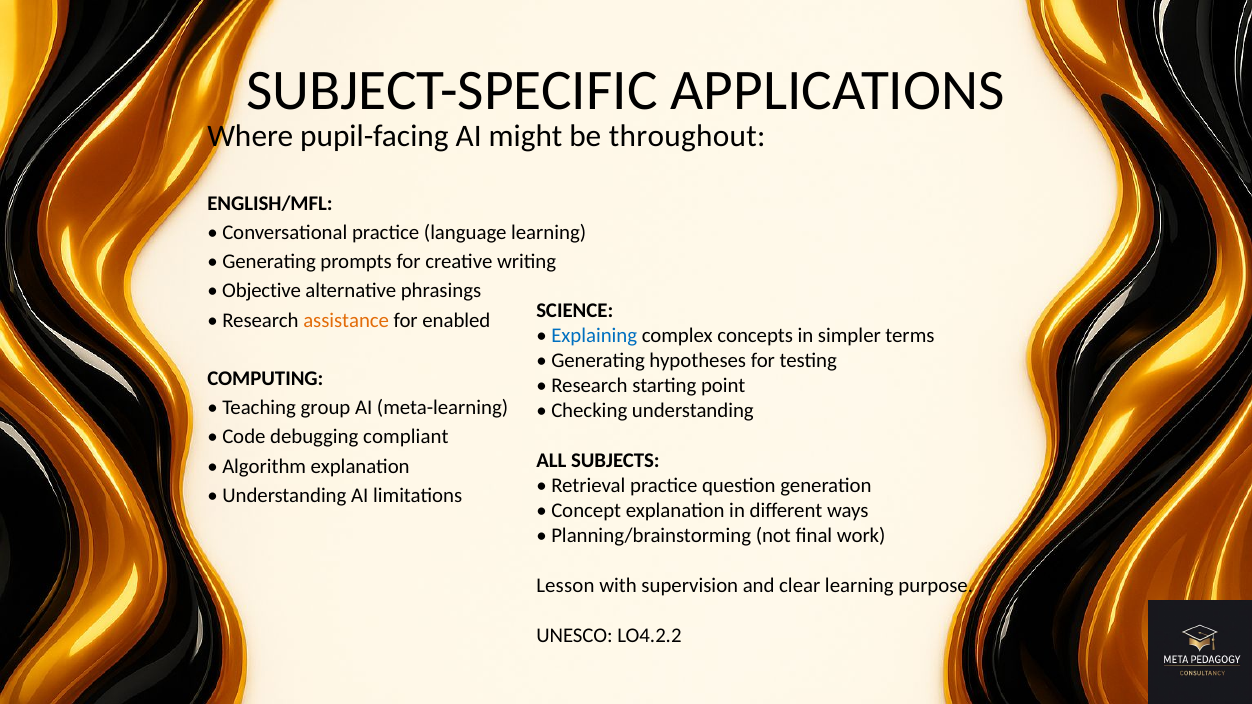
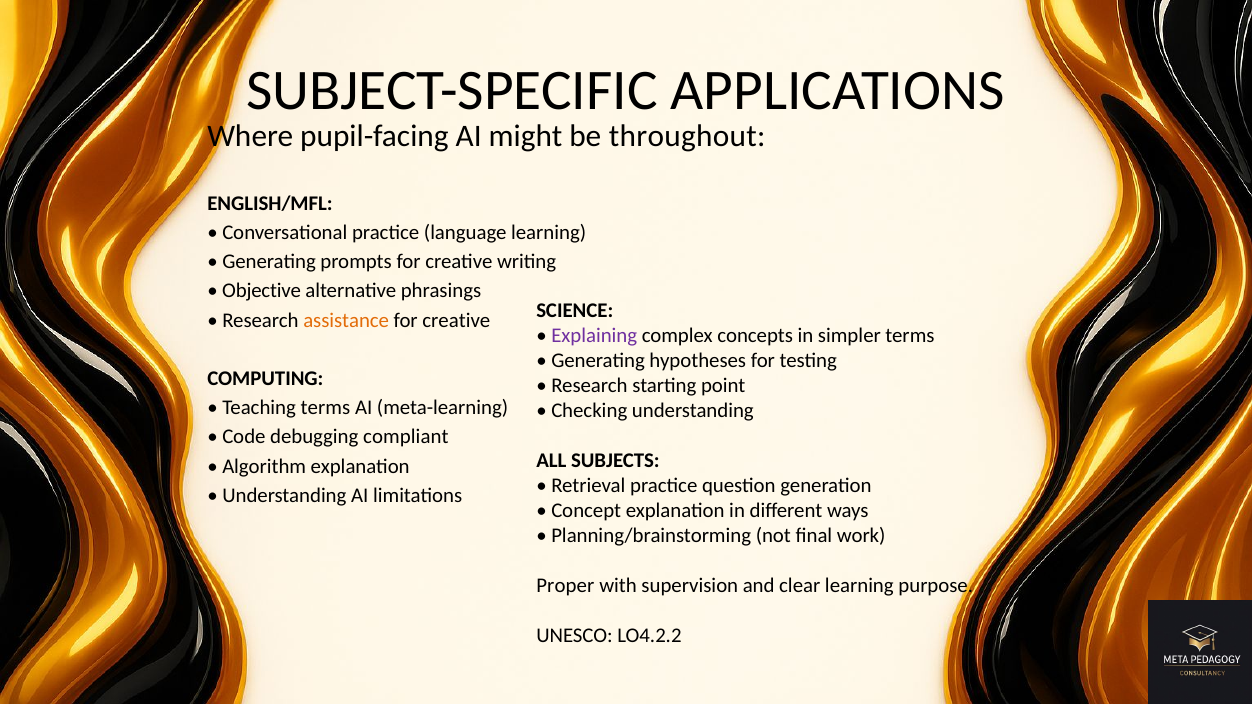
enabled at (456, 320): enabled -> creative
Explaining colour: blue -> purple
Teaching group: group -> terms
Lesson: Lesson -> Proper
